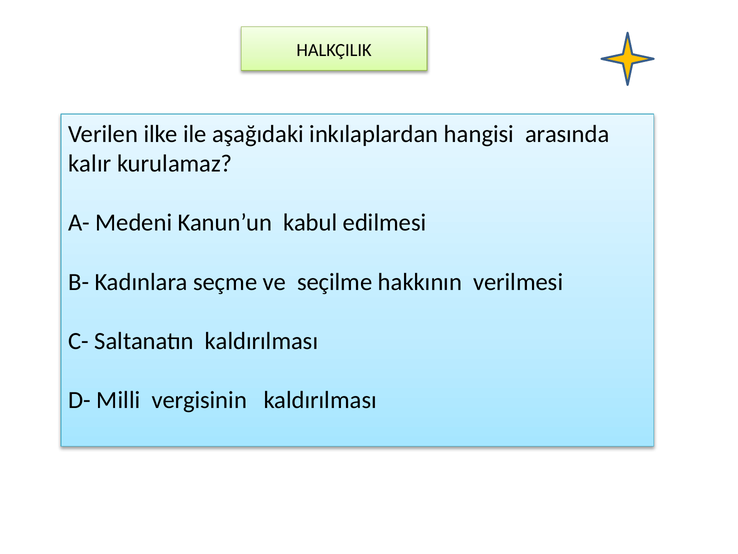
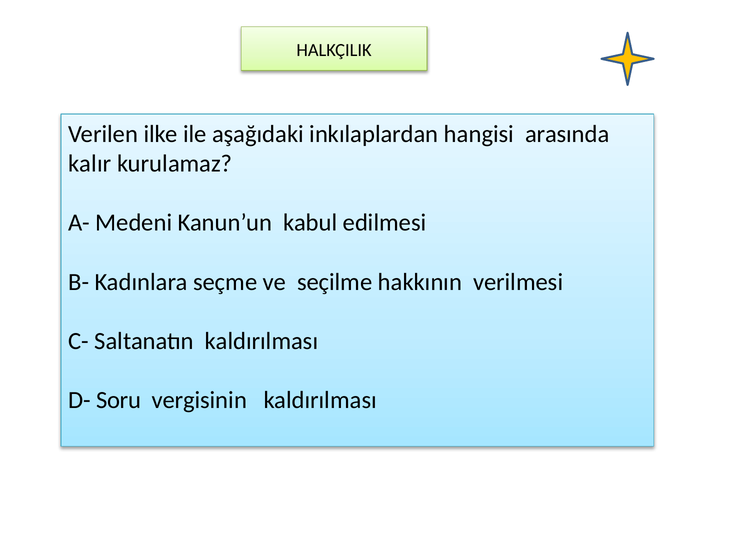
Milli: Milli -> Soru
